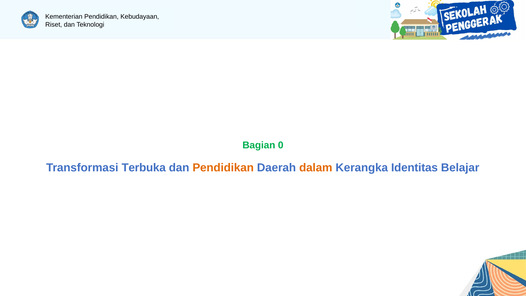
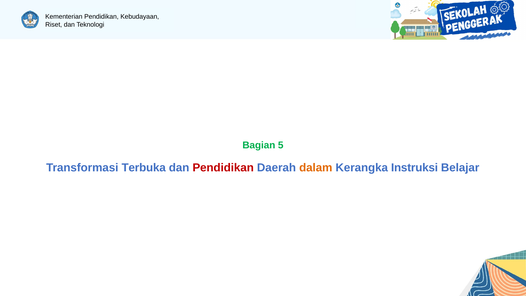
0: 0 -> 5
Pendidikan at (223, 167) colour: orange -> red
Identitas: Identitas -> Instruksi
